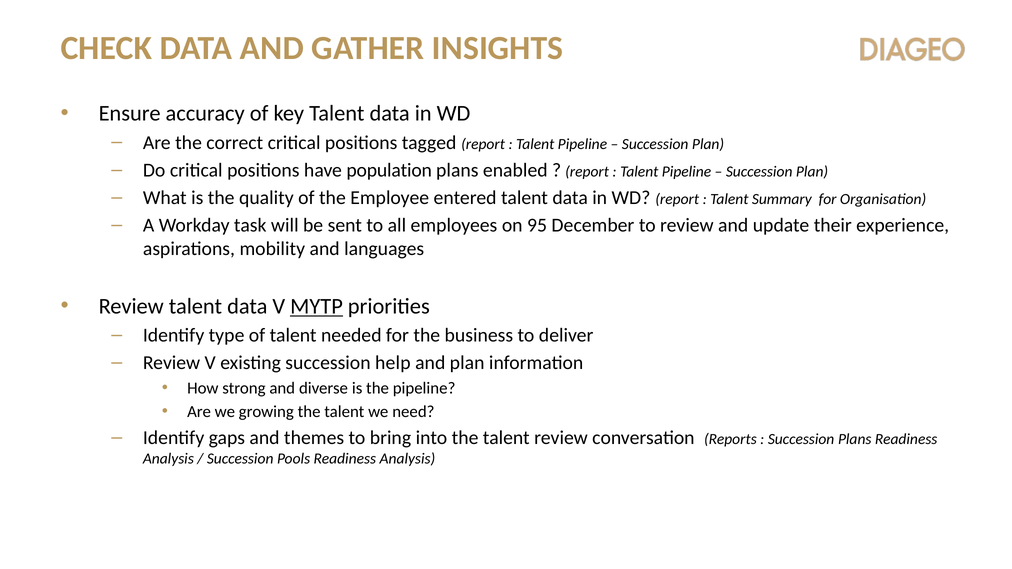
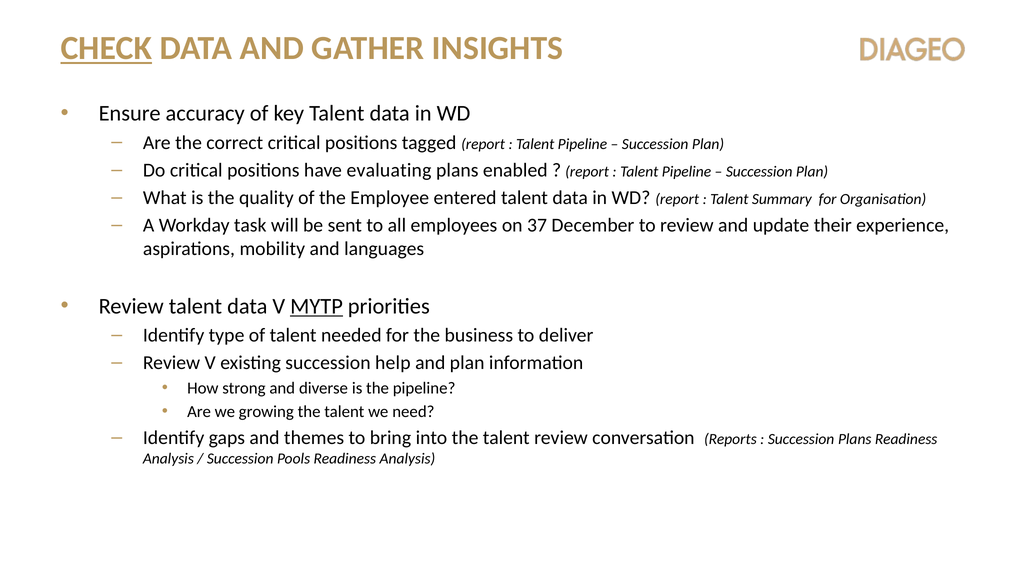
CHECK underline: none -> present
population: population -> evaluating
95: 95 -> 37
